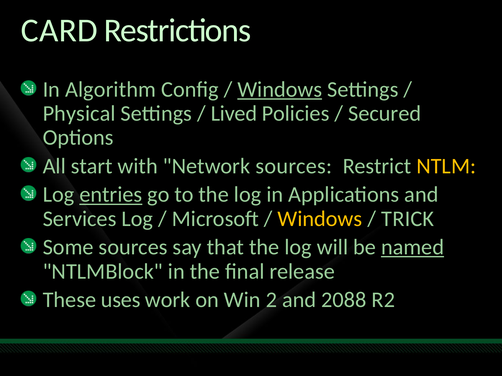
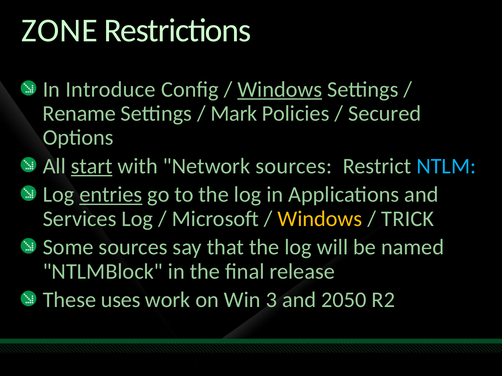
CARD: CARD -> ZONE
Algorithm: Algorithm -> Introduce
Physical: Physical -> Rename
Lived: Lived -> Mark
start underline: none -> present
NTLM colour: yellow -> light blue
named underline: present -> none
2: 2 -> 3
2088: 2088 -> 2050
